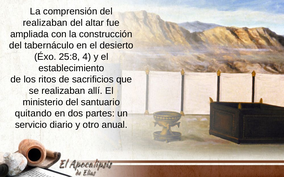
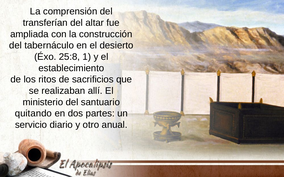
realizaban at (45, 23): realizaban -> transferían
4: 4 -> 1
